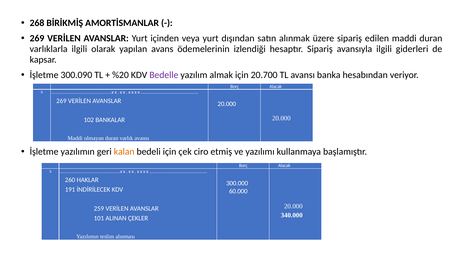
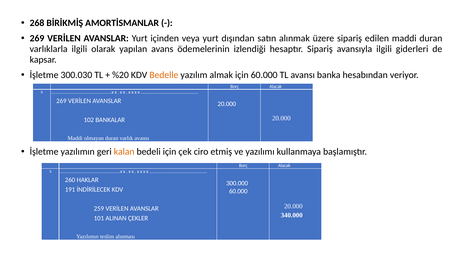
300.090: 300.090 -> 300.030
Bedelle colour: purple -> orange
için 20.700: 20.700 -> 60.000
